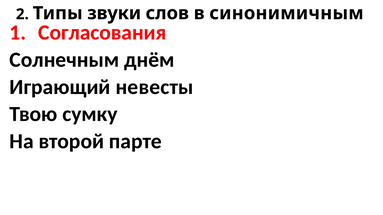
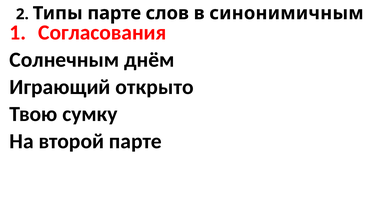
Типы звуки: звуки -> парте
невесты: невесты -> открыто
